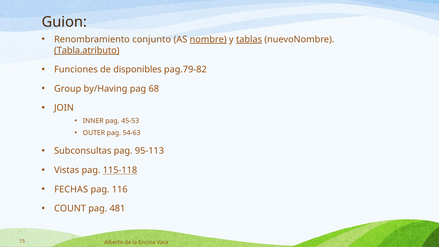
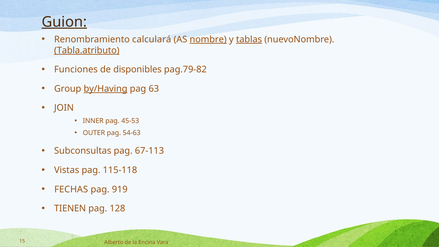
Guion underline: none -> present
conjunto: conjunto -> calculará
by/Having underline: none -> present
68: 68 -> 63
95-113: 95-113 -> 67-113
115-118 underline: present -> none
116: 116 -> 919
COUNT: COUNT -> TIENEN
481: 481 -> 128
